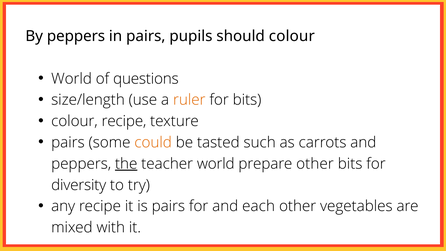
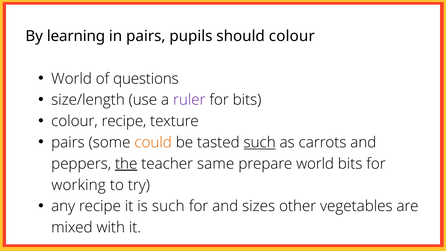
By peppers: peppers -> learning
ruler colour: orange -> purple
such at (260, 142) underline: none -> present
teacher world: world -> same
prepare other: other -> world
diversity: diversity -> working
is pairs: pairs -> such
each: each -> sizes
